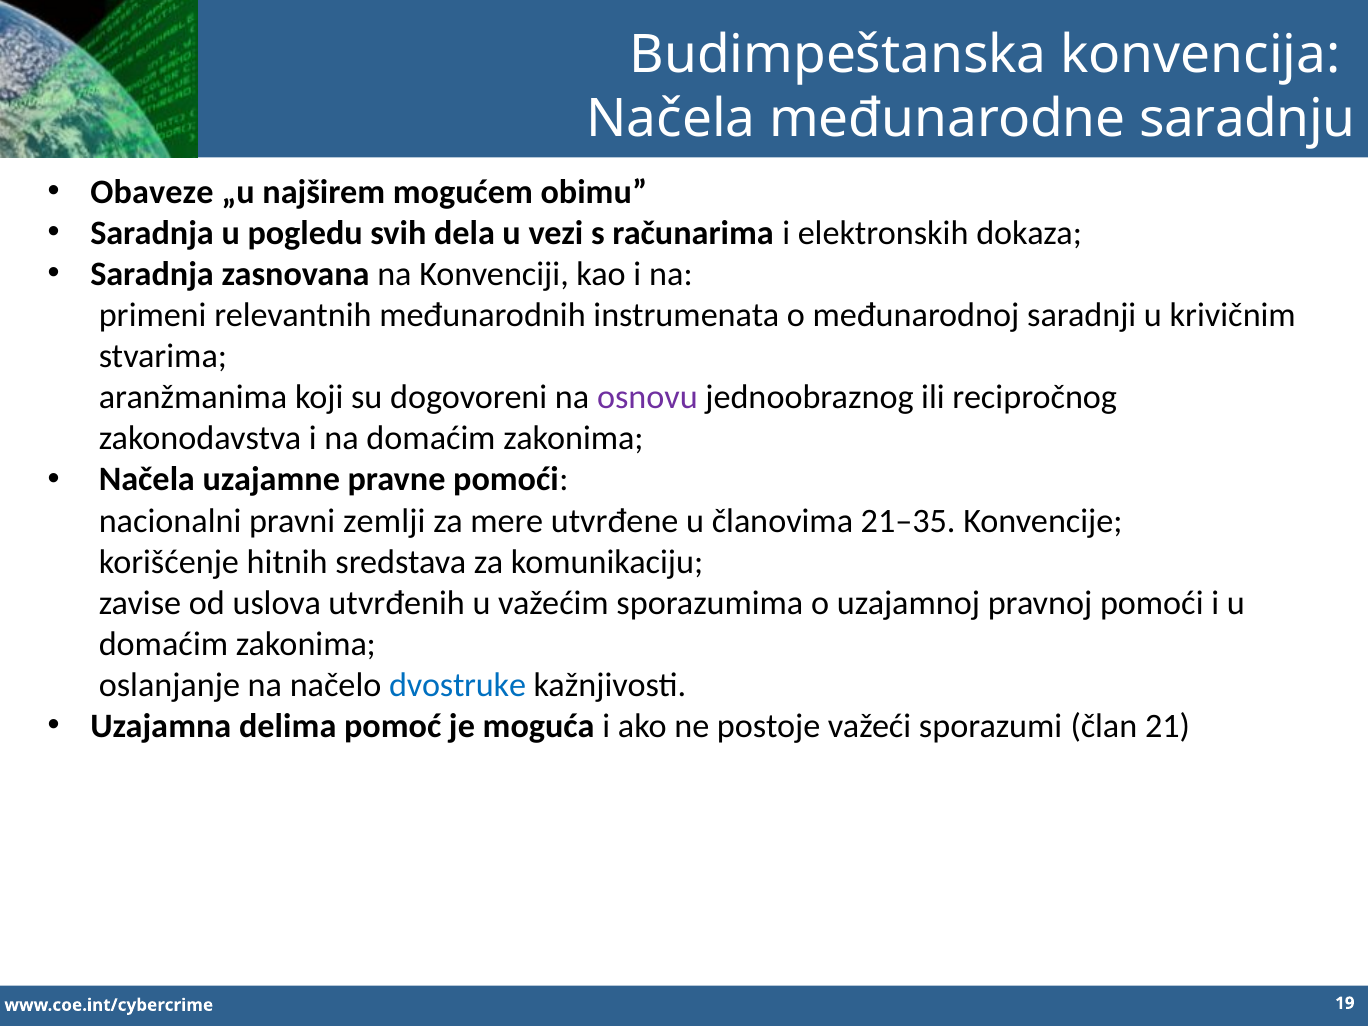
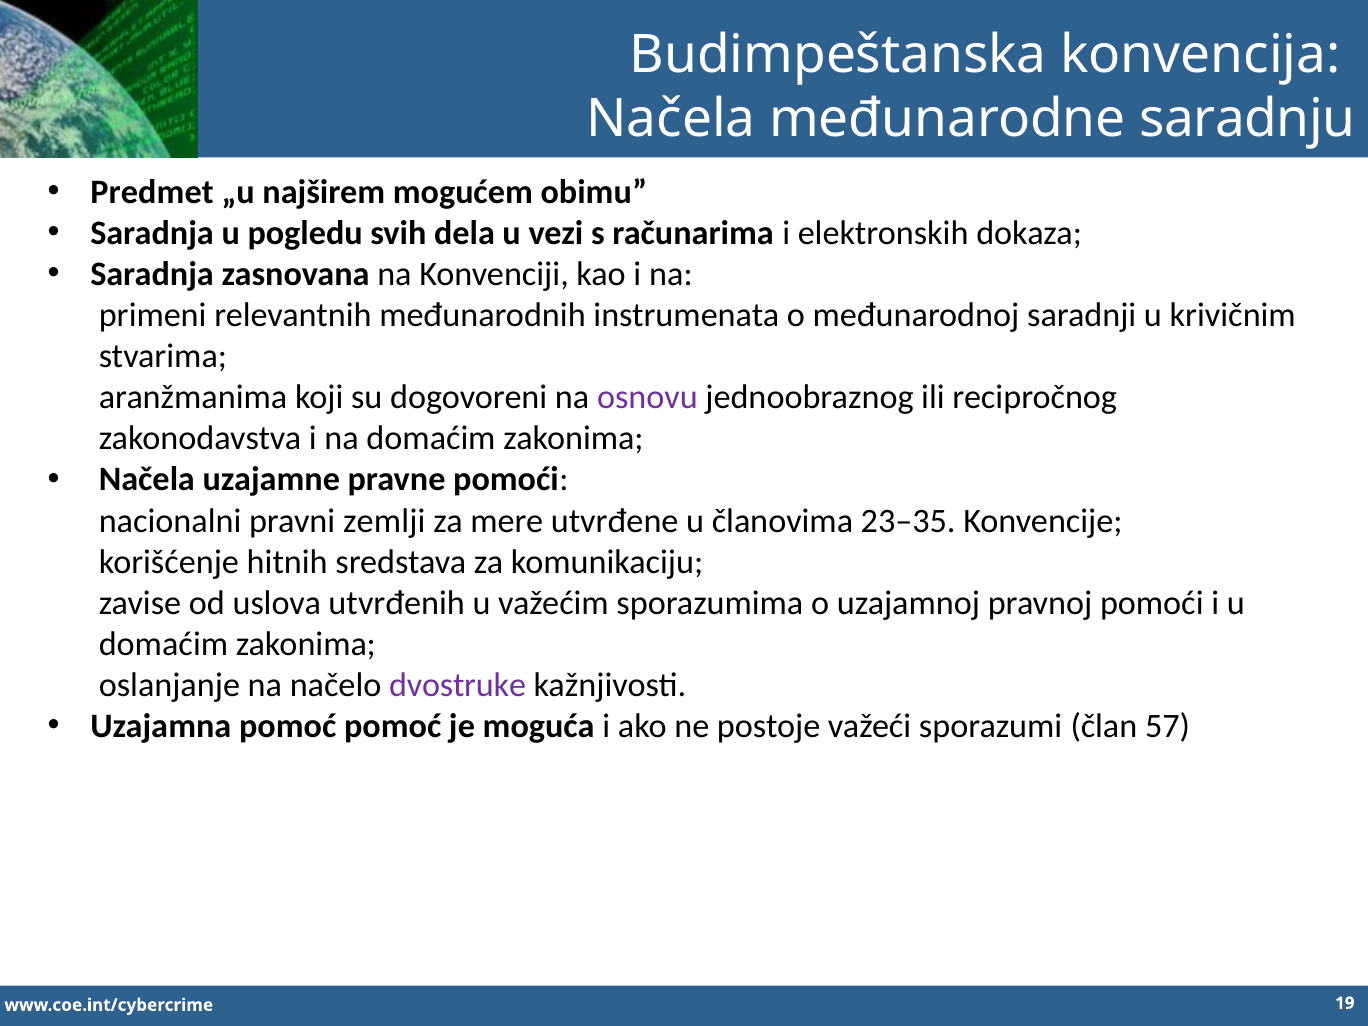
Obaveze: Obaveze -> Predmet
21–35: 21–35 -> 23–35
dvostruke colour: blue -> purple
Uzajamna delima: delima -> pomoć
21: 21 -> 57
